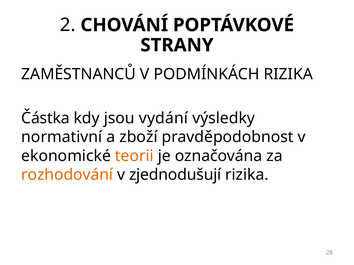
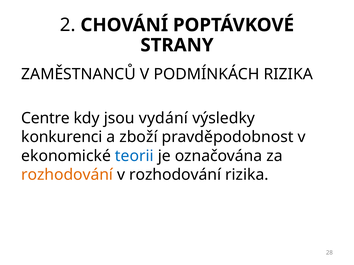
Částka: Částka -> Centre
normativní: normativní -> konkurenci
teorii colour: orange -> blue
v zjednodušují: zjednodušují -> rozhodování
